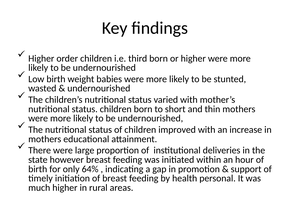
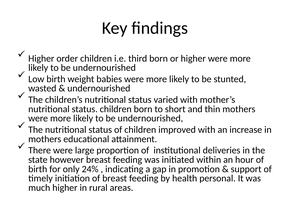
64%: 64% -> 24%
